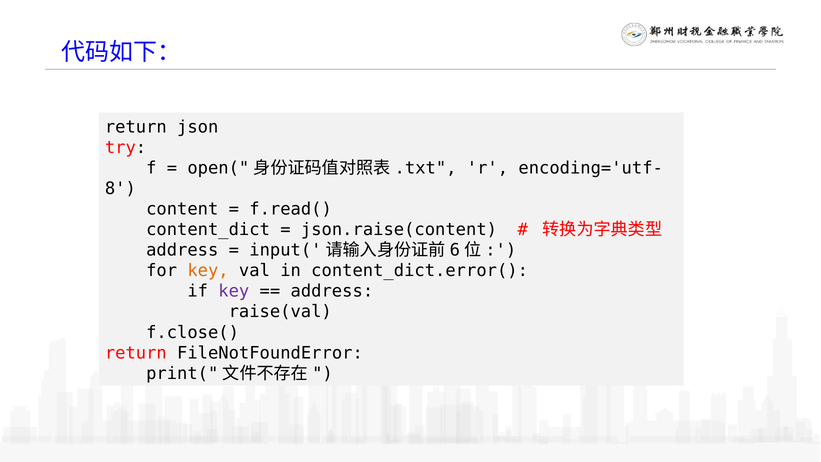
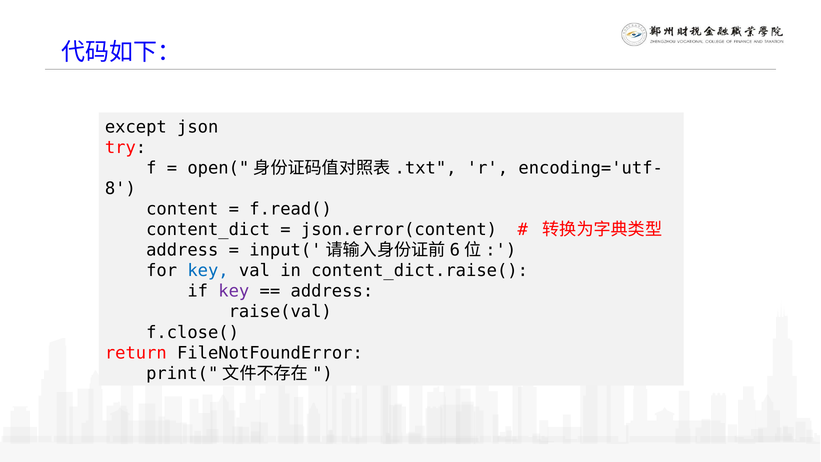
return at (136, 127): return -> except
json.raise(content: json.raise(content -> json.error(content
key at (208, 271) colour: orange -> blue
content_dict.error(: content_dict.error( -> content_dict.raise(
